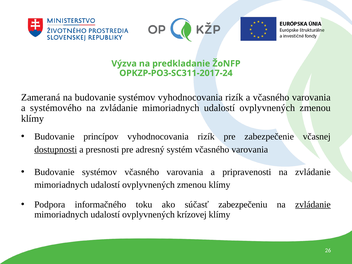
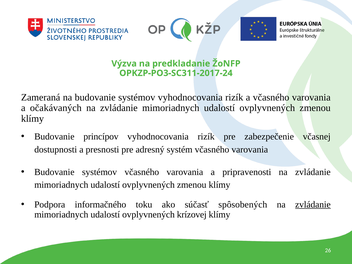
systémového: systémového -> očakávaných
dostupnosti underline: present -> none
zabezpečeniu: zabezpečeniu -> spôsobených
